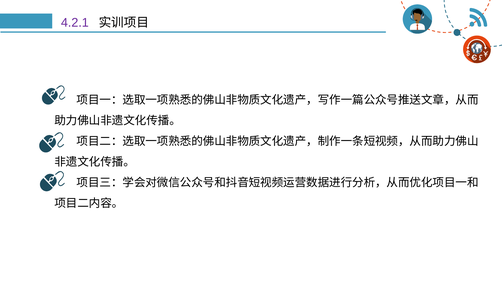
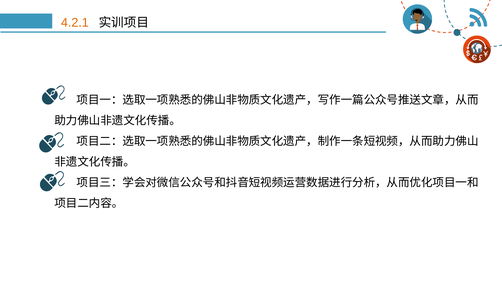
4.2.1 colour: purple -> orange
